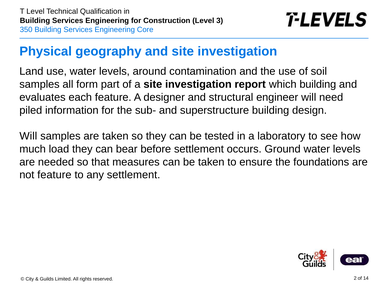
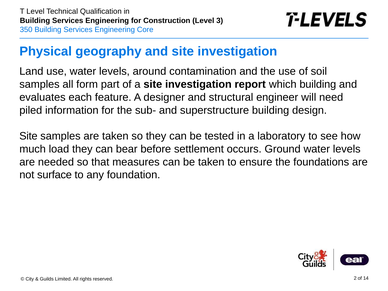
Will at (28, 136): Will -> Site
not feature: feature -> surface
any settlement: settlement -> foundation
